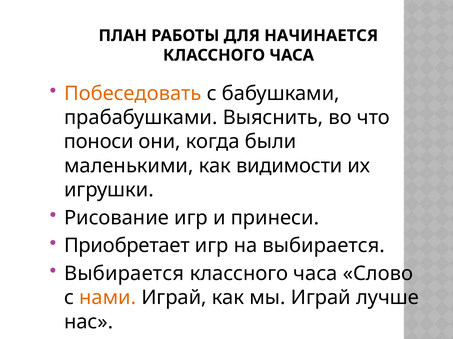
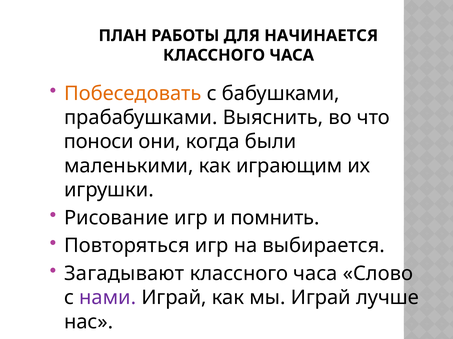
видимости: видимости -> играющим
принеси: принеси -> помнить
Приобретает: Приобретает -> Повторяться
Выбирается at (124, 274): Выбирается -> Загадывают
нами colour: orange -> purple
